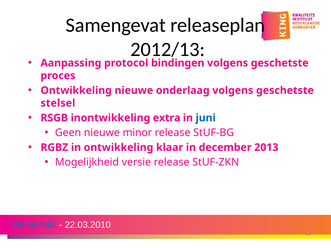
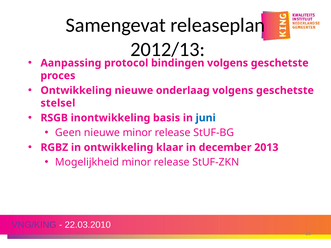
extra: extra -> basis
Mogelijkheid versie: versie -> minor
VNG/KING colour: blue -> purple
